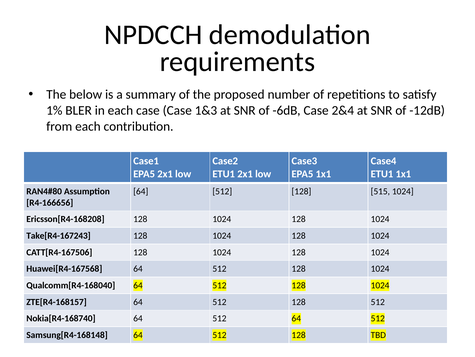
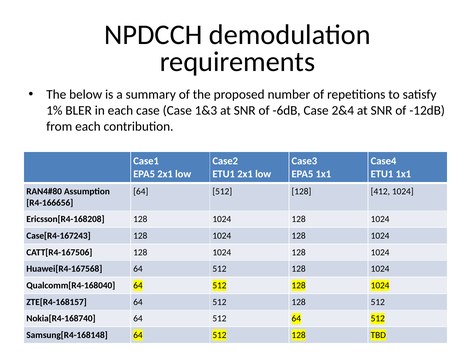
515: 515 -> 412
Take[R4-167243: Take[R4-167243 -> Case[R4-167243
